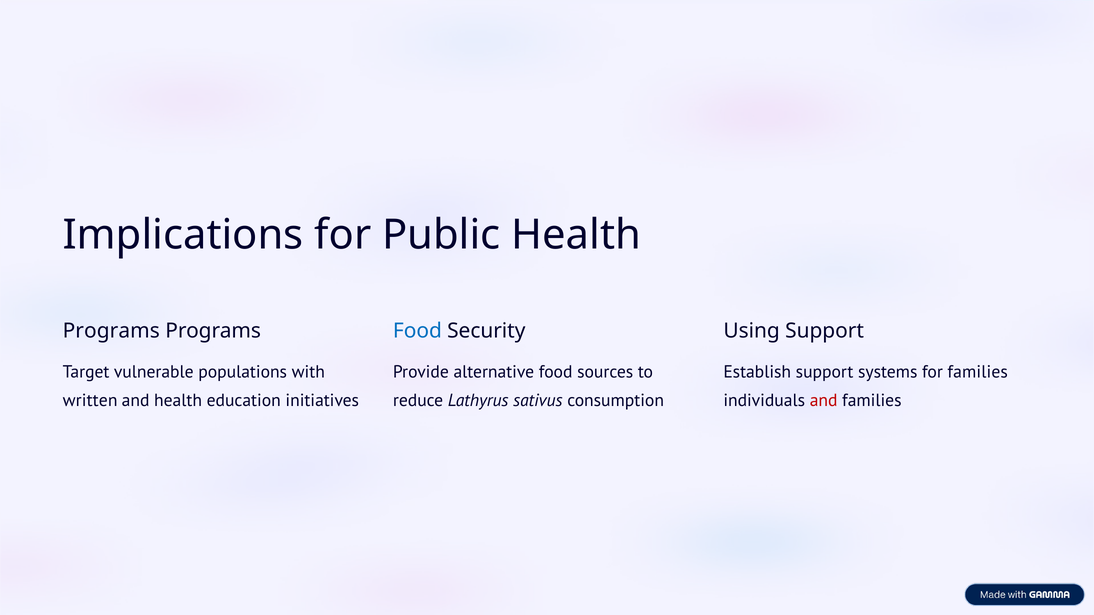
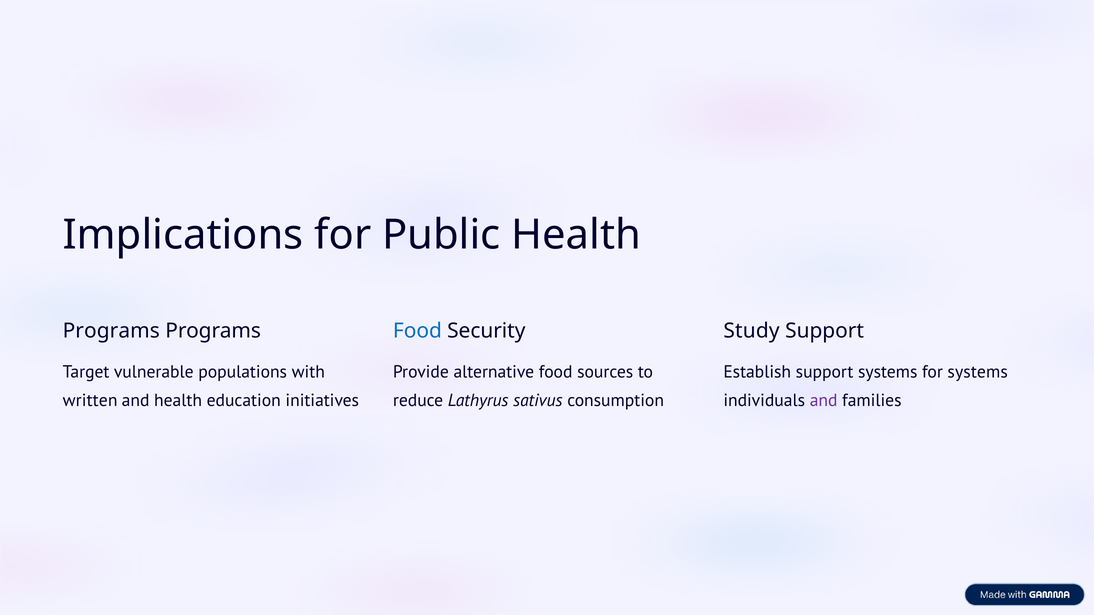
Using: Using -> Study
for families: families -> systems
and at (824, 401) colour: red -> purple
